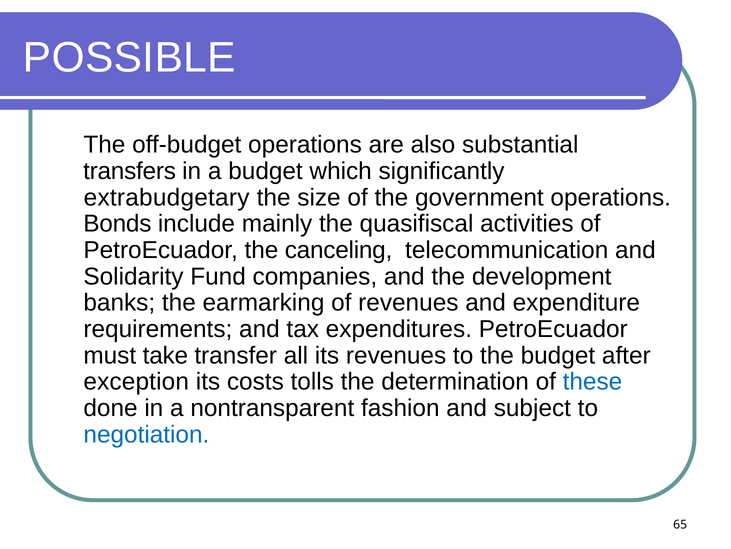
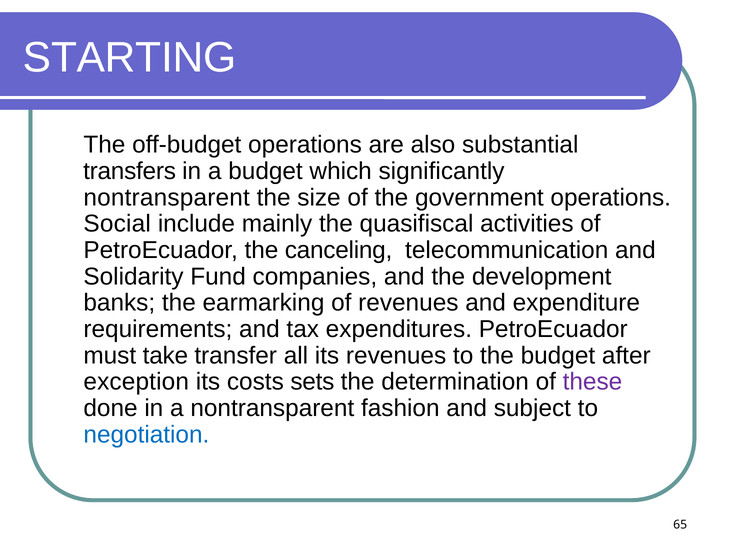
POSSIBLE: POSSIBLE -> STARTING
extrabudgetary at (167, 197): extrabudgetary -> nontransparent
Bonds: Bonds -> Social
tolls: tolls -> sets
these colour: blue -> purple
